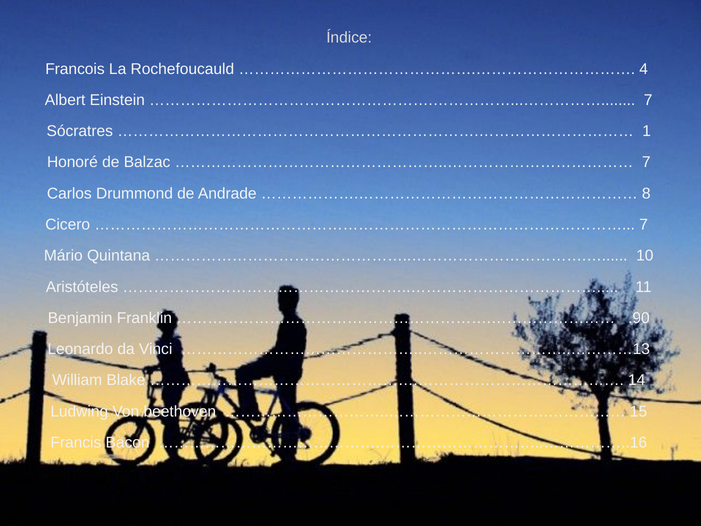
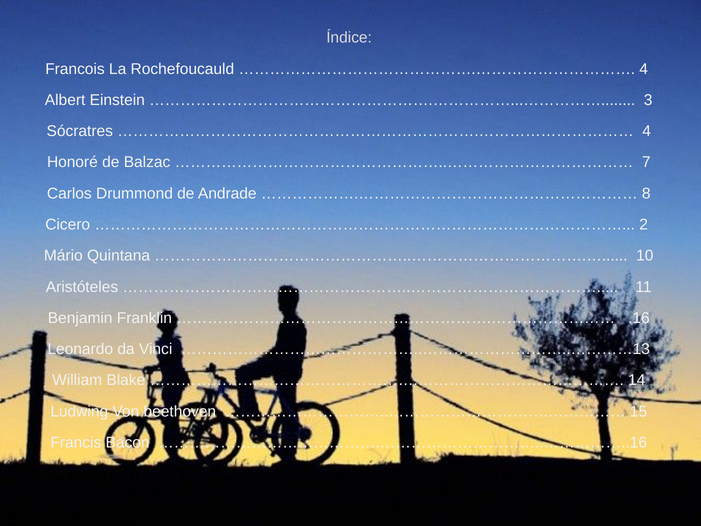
7 at (648, 100): 7 -> 3
1 at (647, 131): 1 -> 4
7 at (644, 225): 7 -> 2
.90: .90 -> .16
